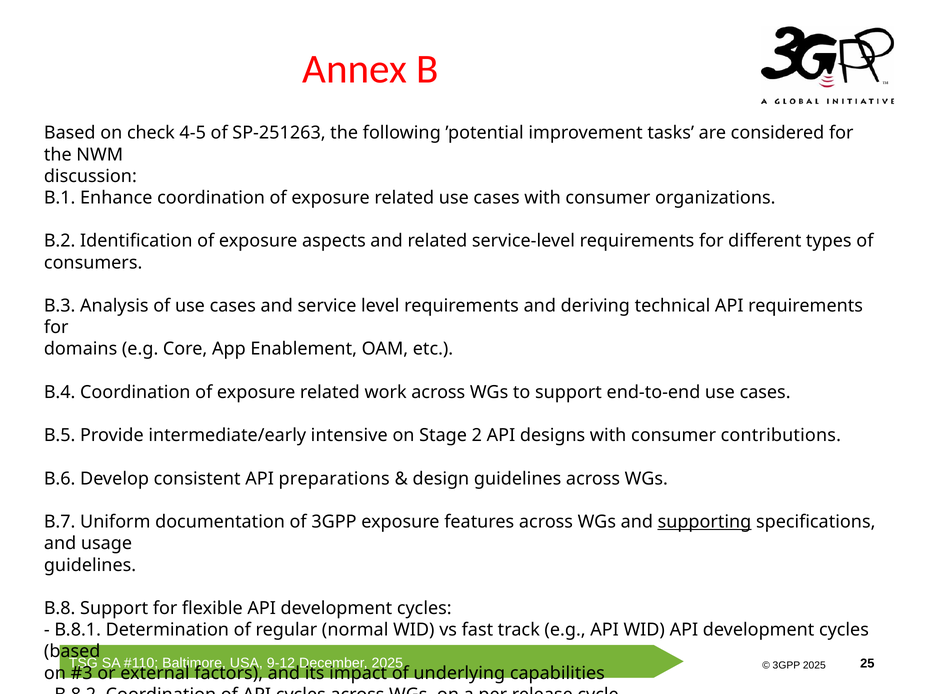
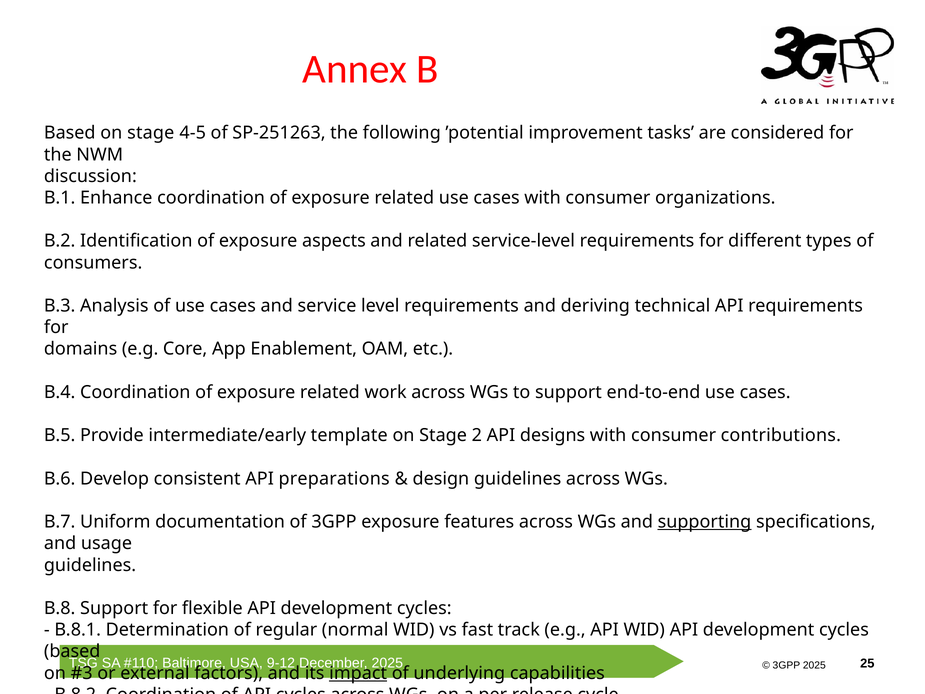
Based on check: check -> stage
intensive: intensive -> template
impact underline: none -> present
